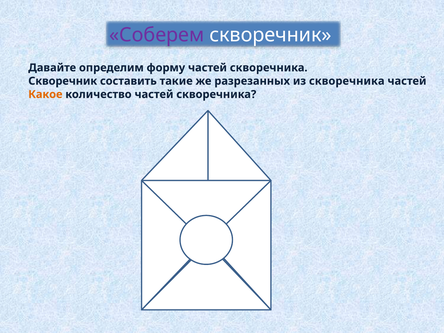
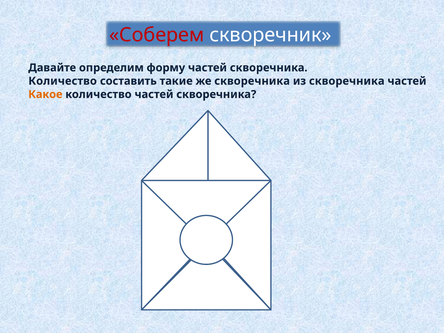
Соберем colour: purple -> red
Скворечник at (63, 81): Скворечник -> Количество
же разрезанных: разрезанных -> скворечника
